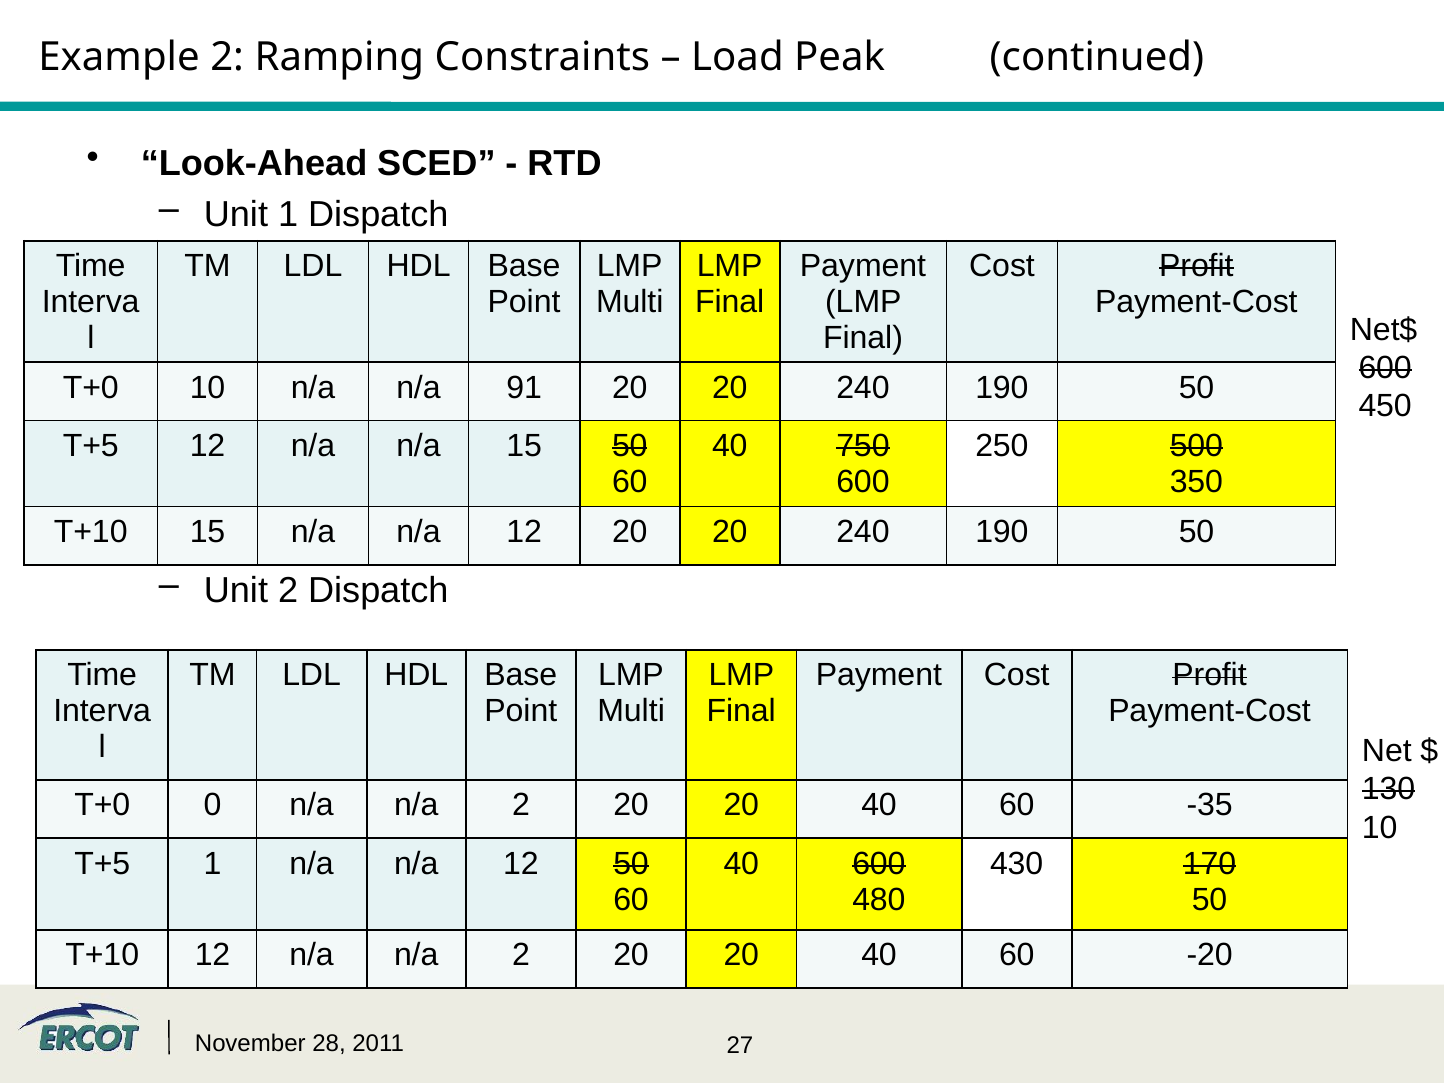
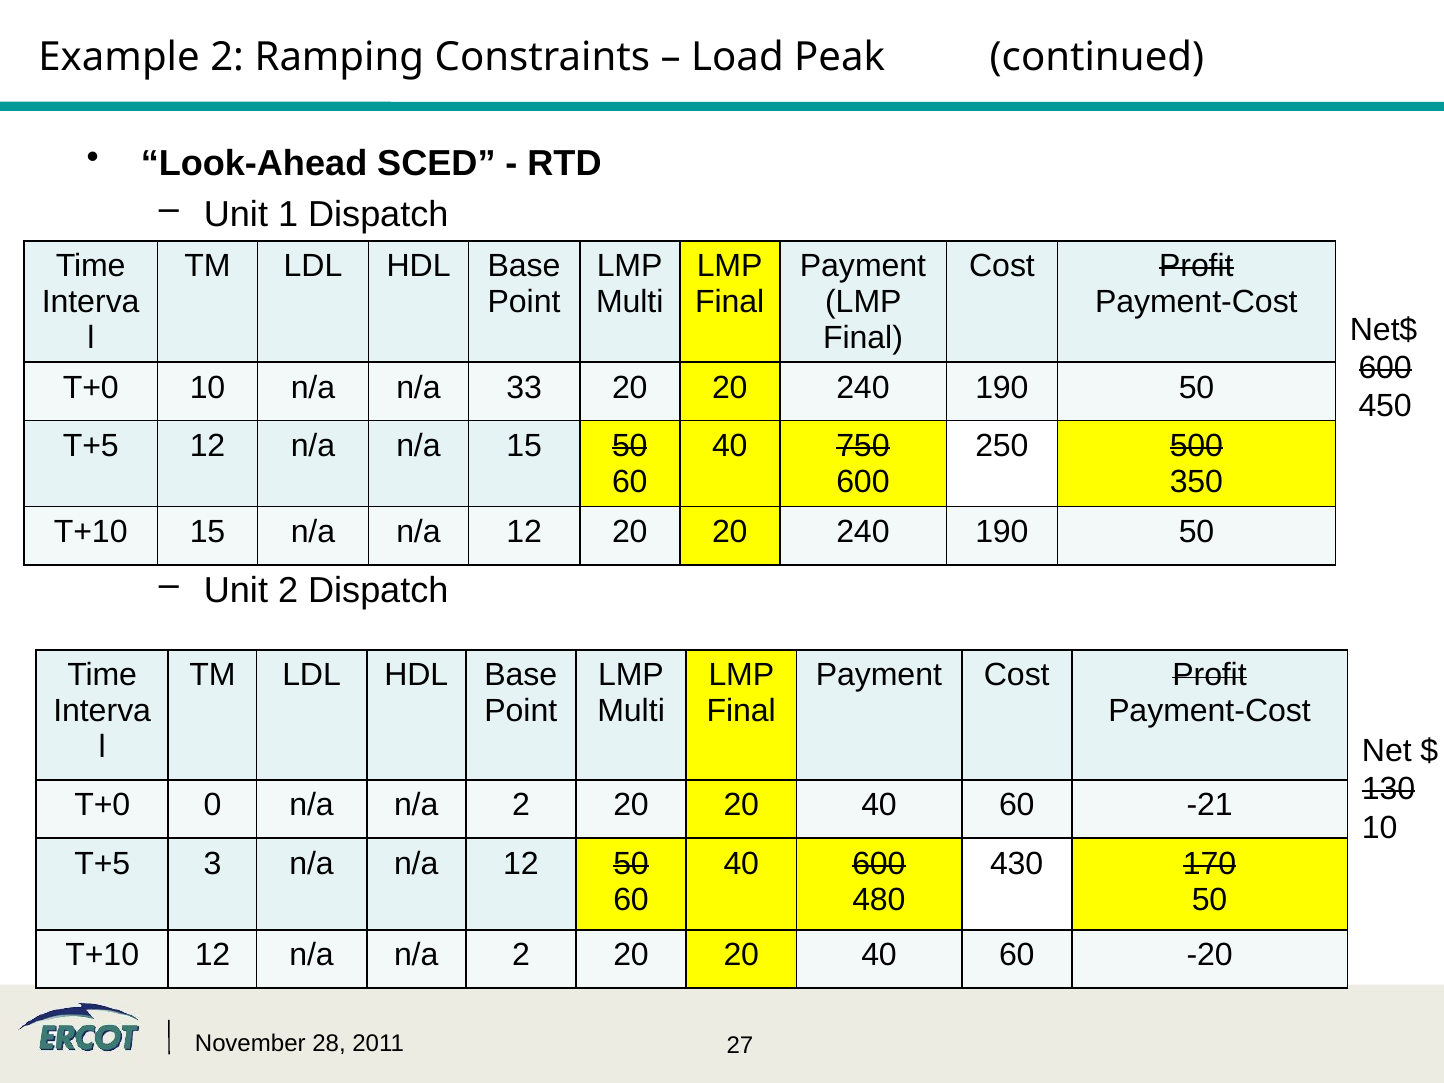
91: 91 -> 33
-35: -35 -> -21
T+5 1: 1 -> 3
